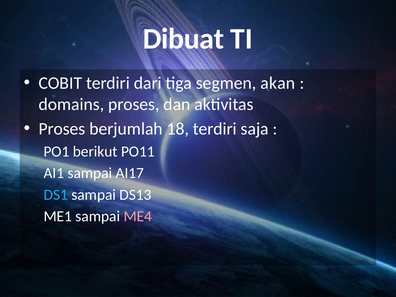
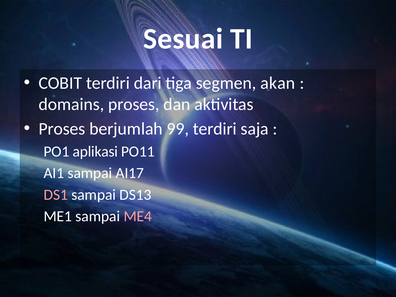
Dibuat: Dibuat -> Sesuai
18: 18 -> 99
berikut: berikut -> aplikasi
DS1 colour: light blue -> pink
